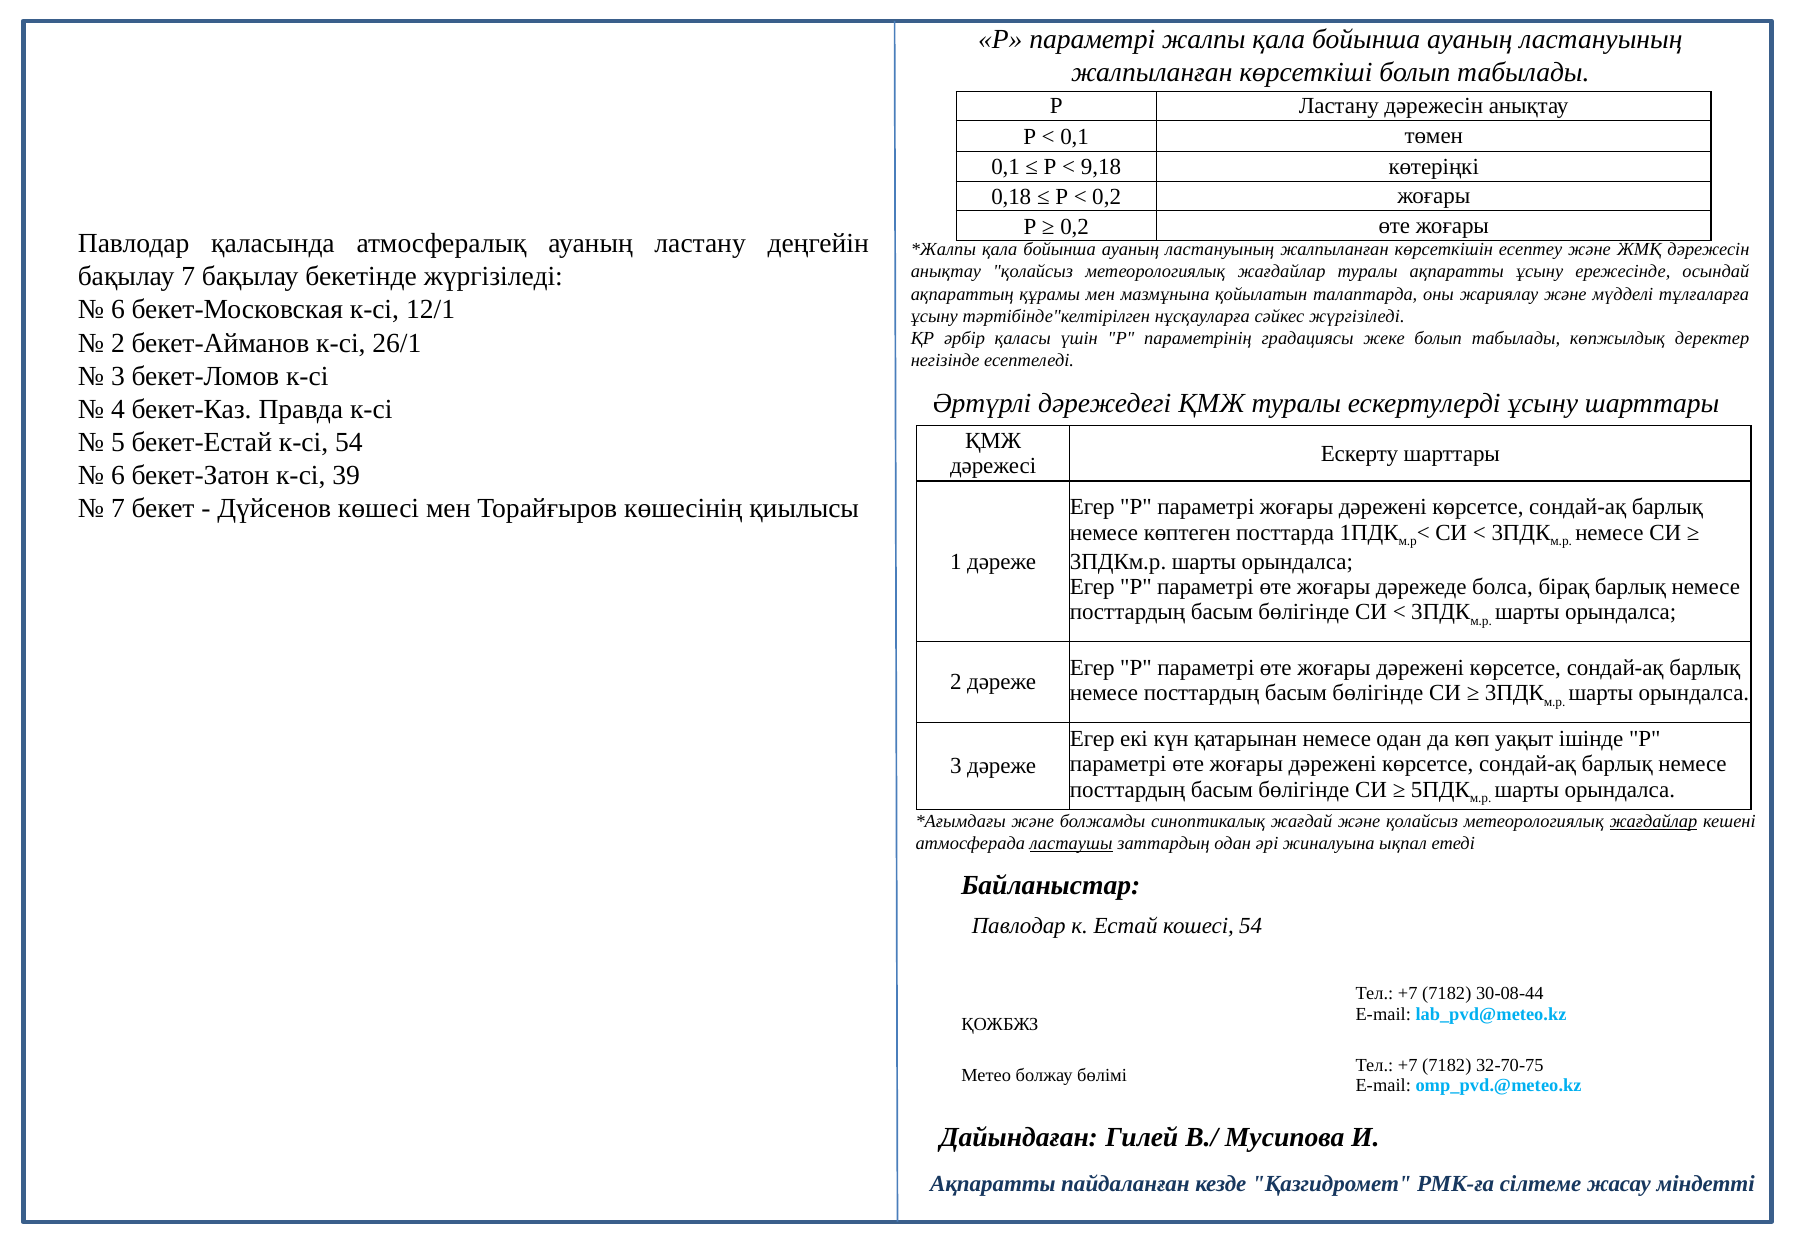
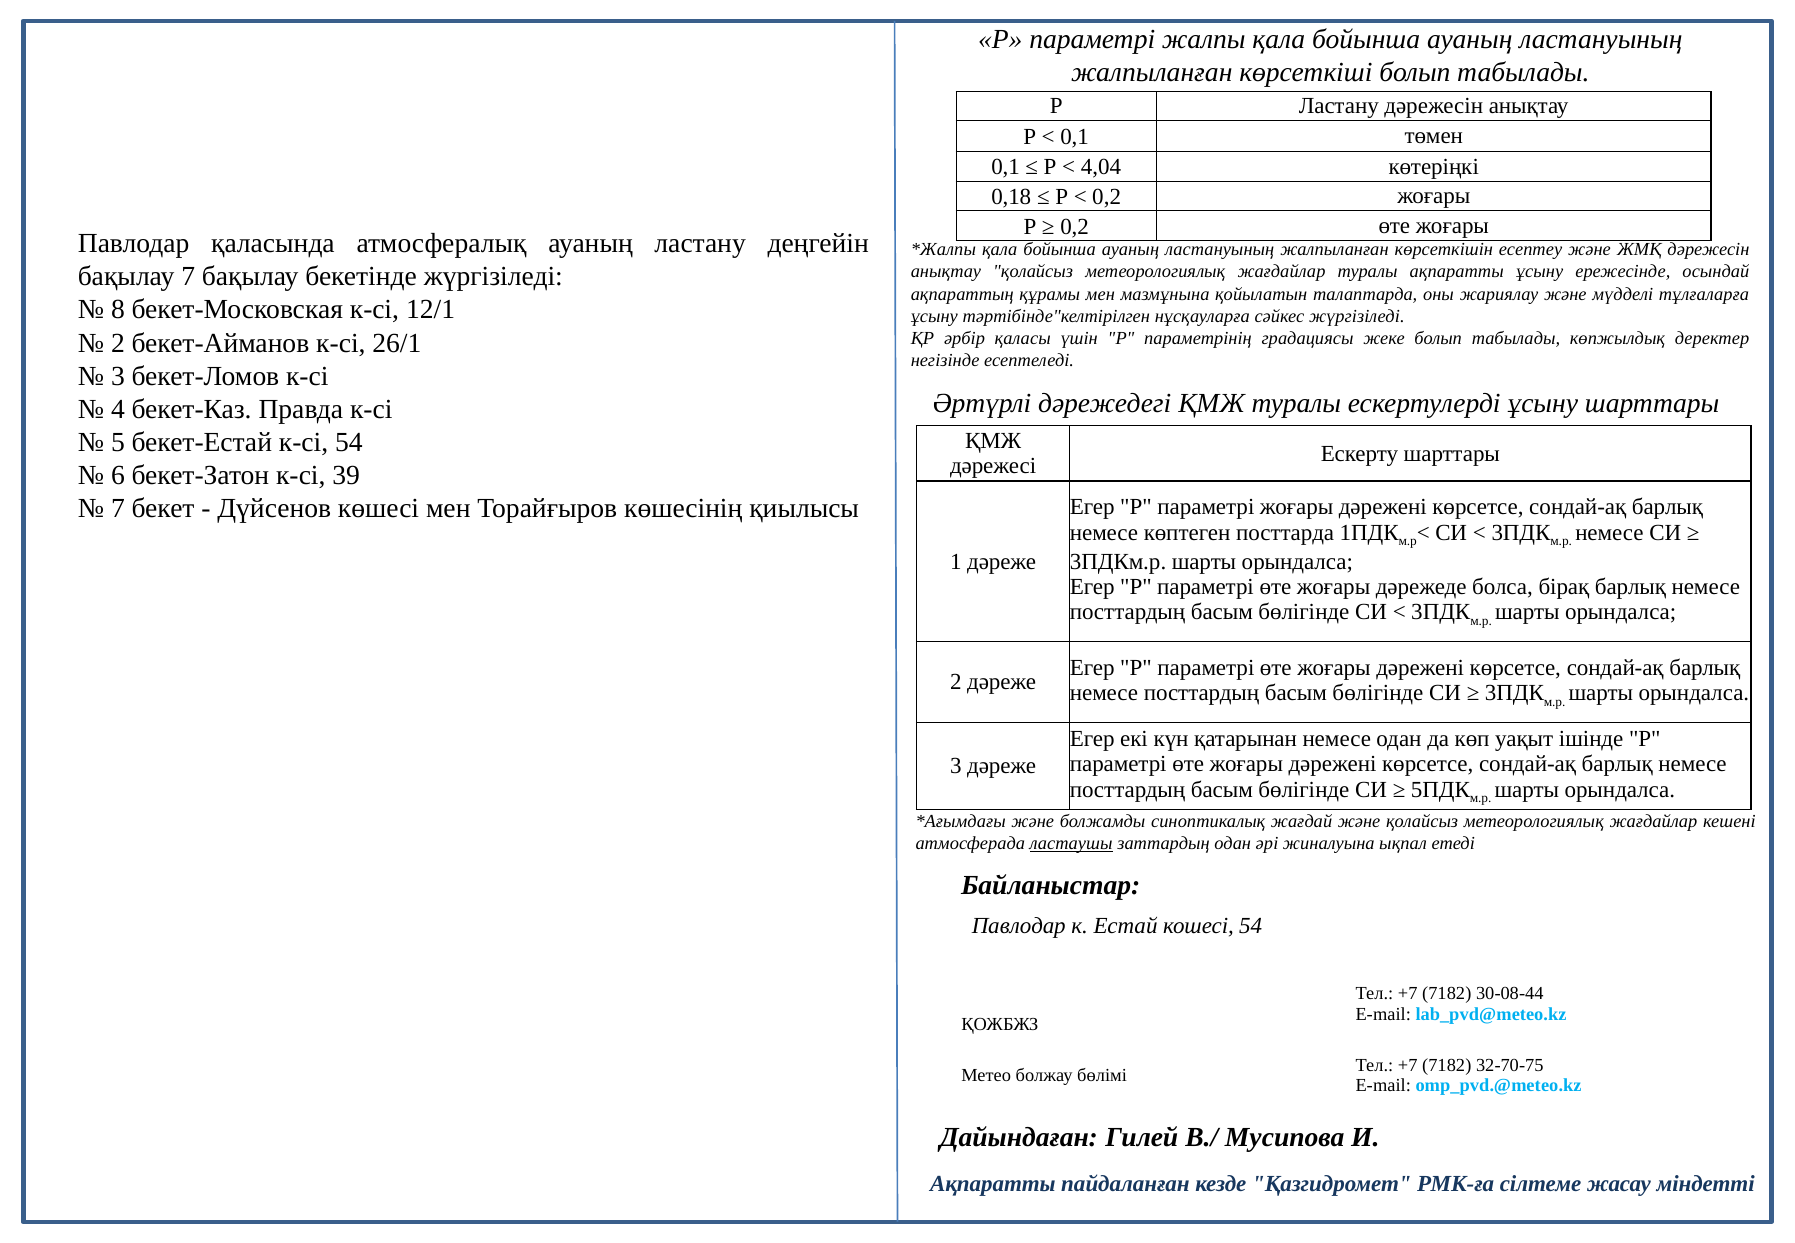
9,18: 9,18 -> 4,04
6 at (118, 310): 6 -> 8
жағдайлар at (1653, 821) underline: present -> none
